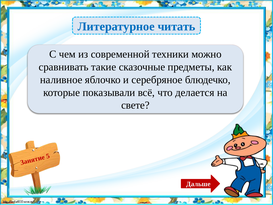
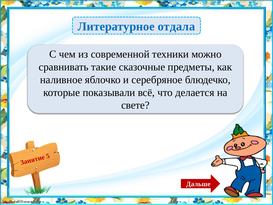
читать: читать -> отдала
